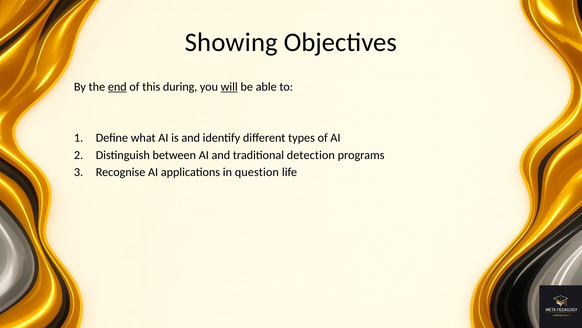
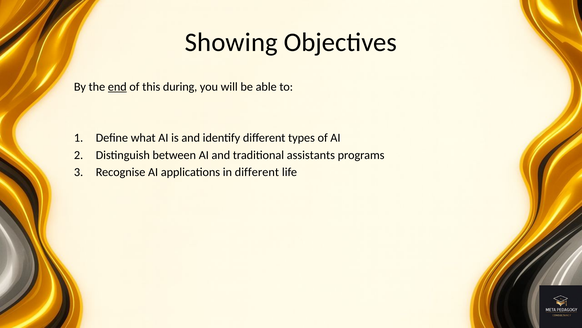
will underline: present -> none
detection: detection -> assistants
in question: question -> different
